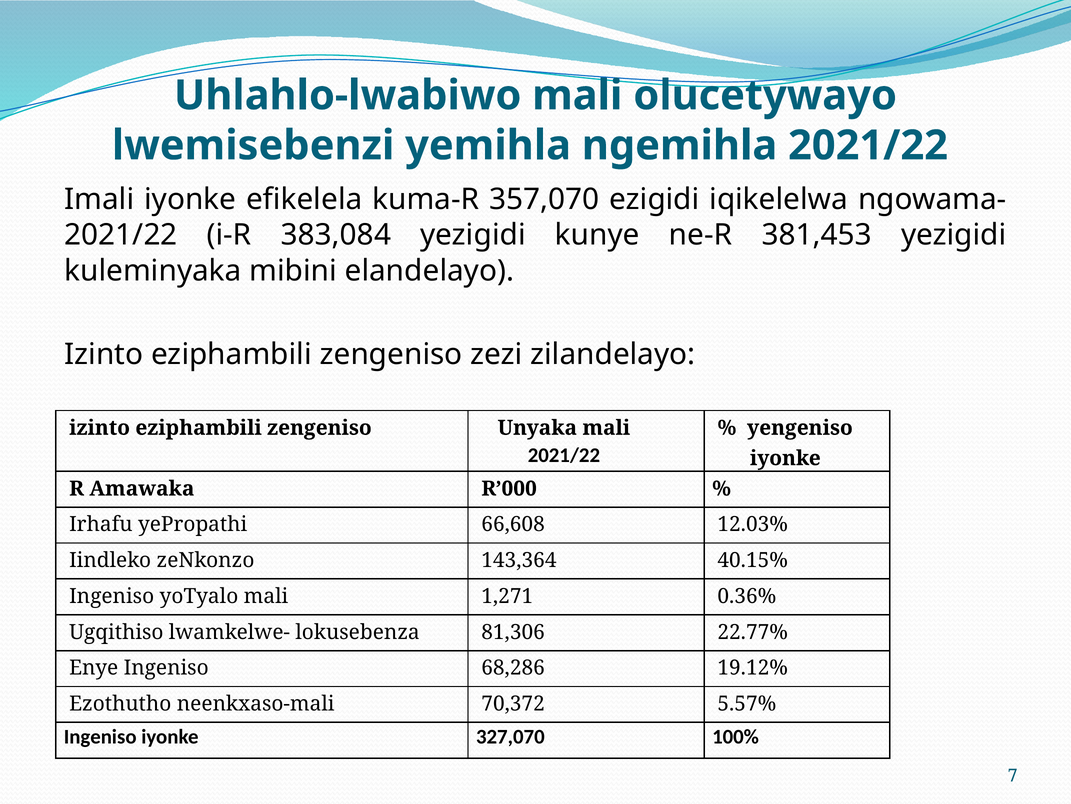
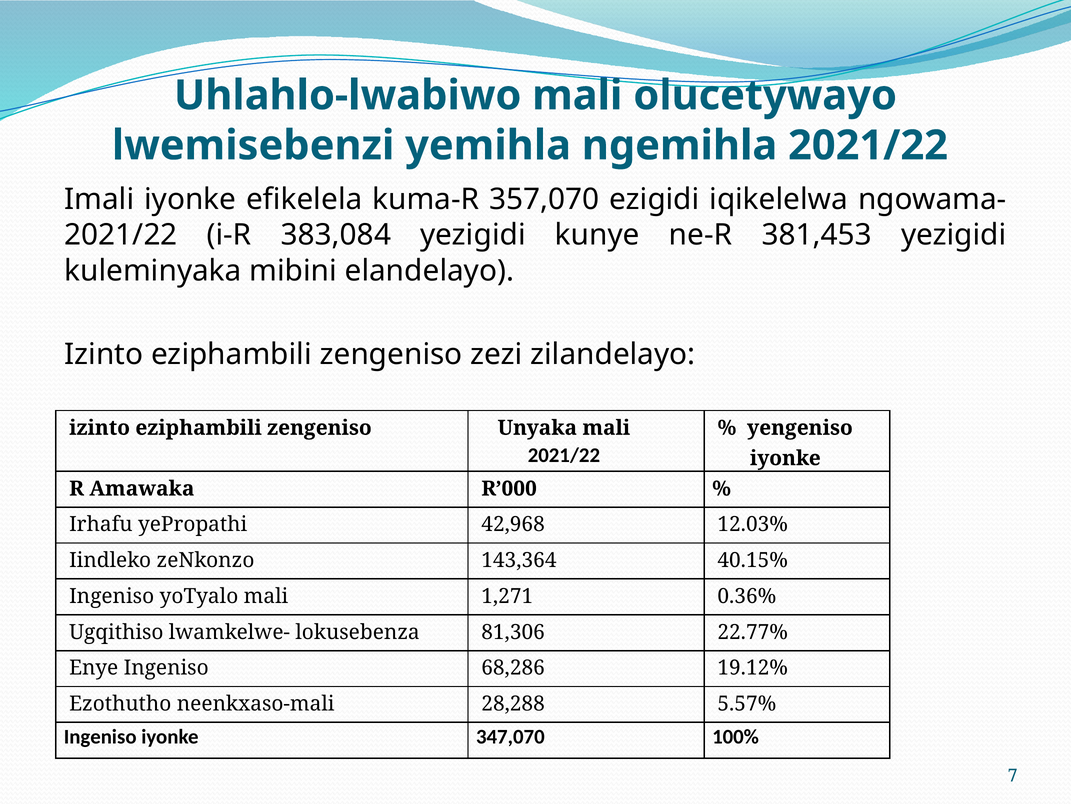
66,608: 66,608 -> 42,968
70,372: 70,372 -> 28,288
327,070: 327,070 -> 347,070
